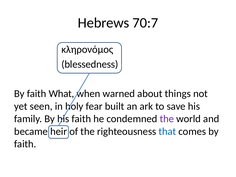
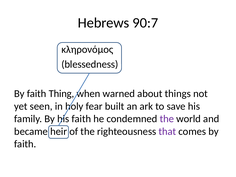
70:7: 70:7 -> 90:7
What: What -> Thing
that colour: blue -> purple
